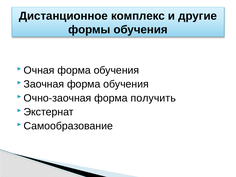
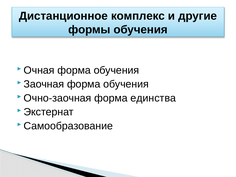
получить: получить -> единства
